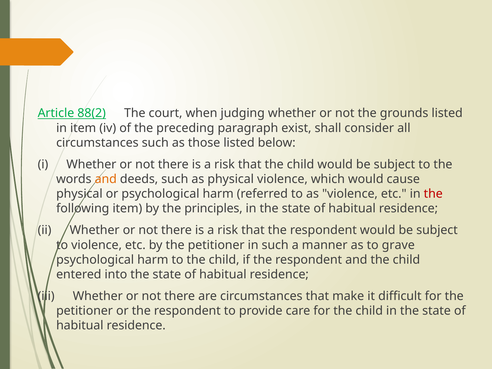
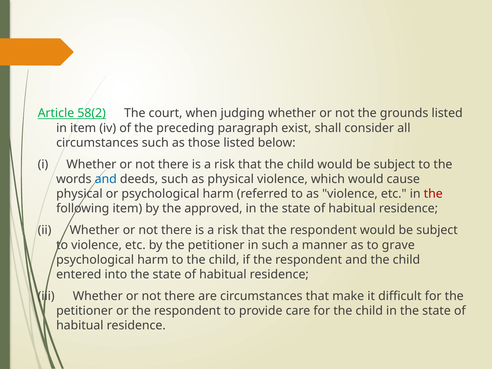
88(2: 88(2 -> 58(2
and at (106, 179) colour: orange -> blue
principles: principles -> approved
